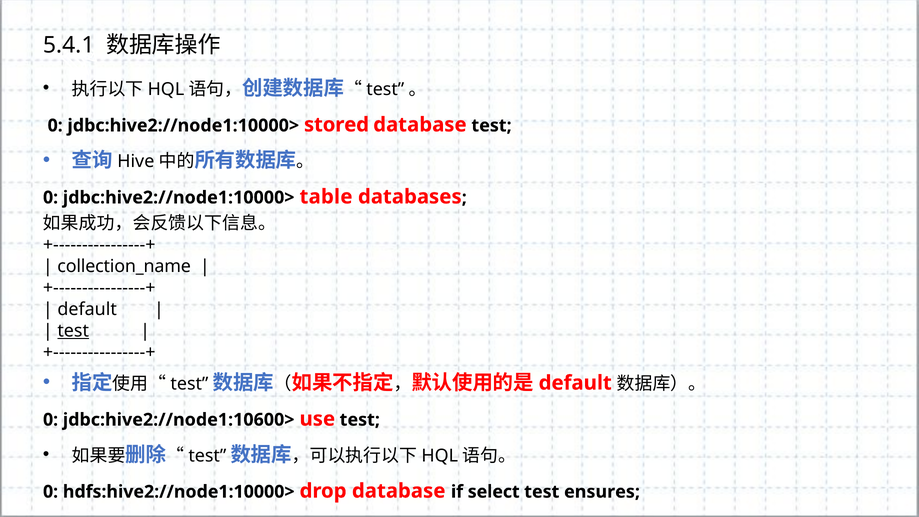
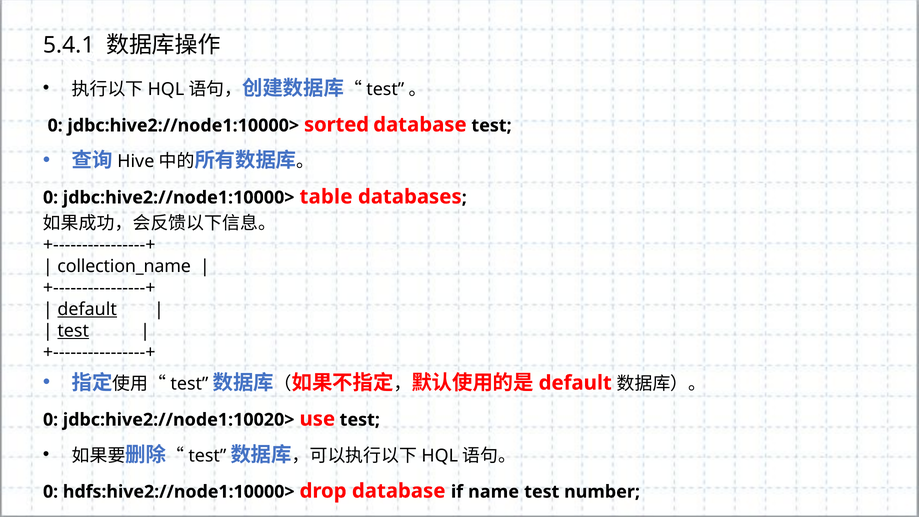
stored: stored -> sorted
default at (87, 309) underline: none -> present
jdbc:hive2://node1:10600>: jdbc:hive2://node1:10600> -> jdbc:hive2://node1:10020>
select: select -> name
ensures: ensures -> number
